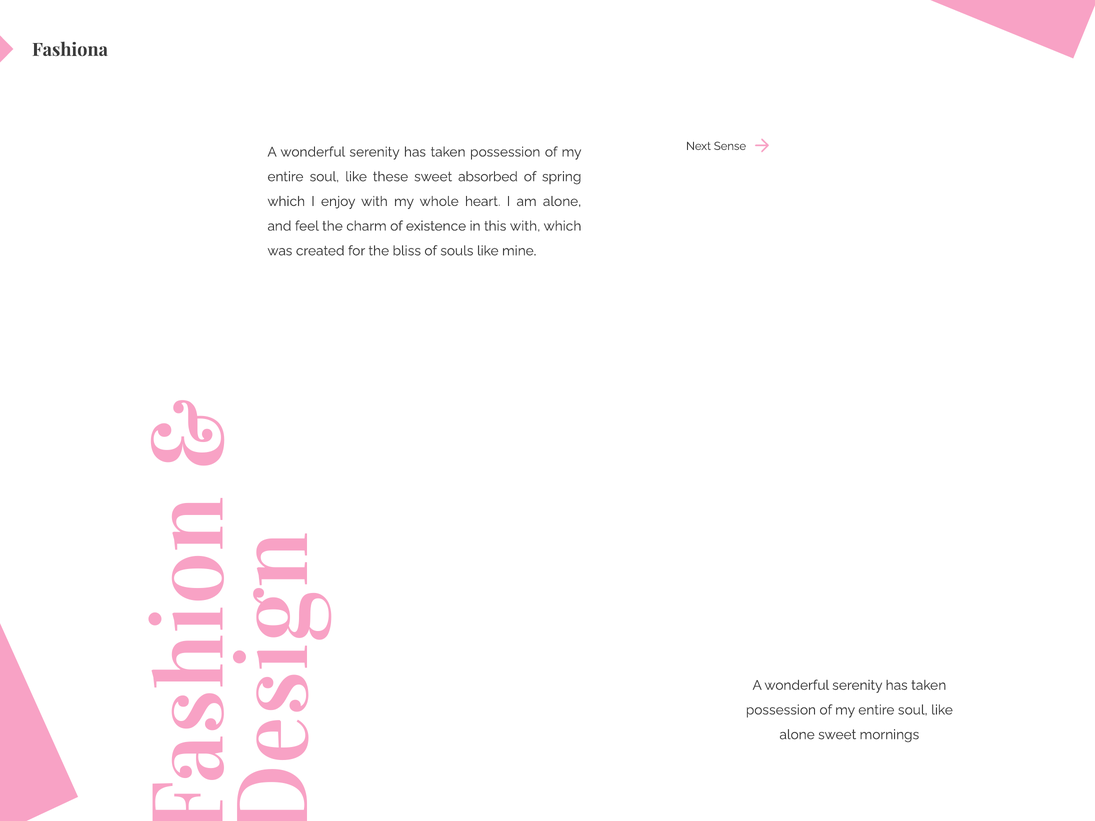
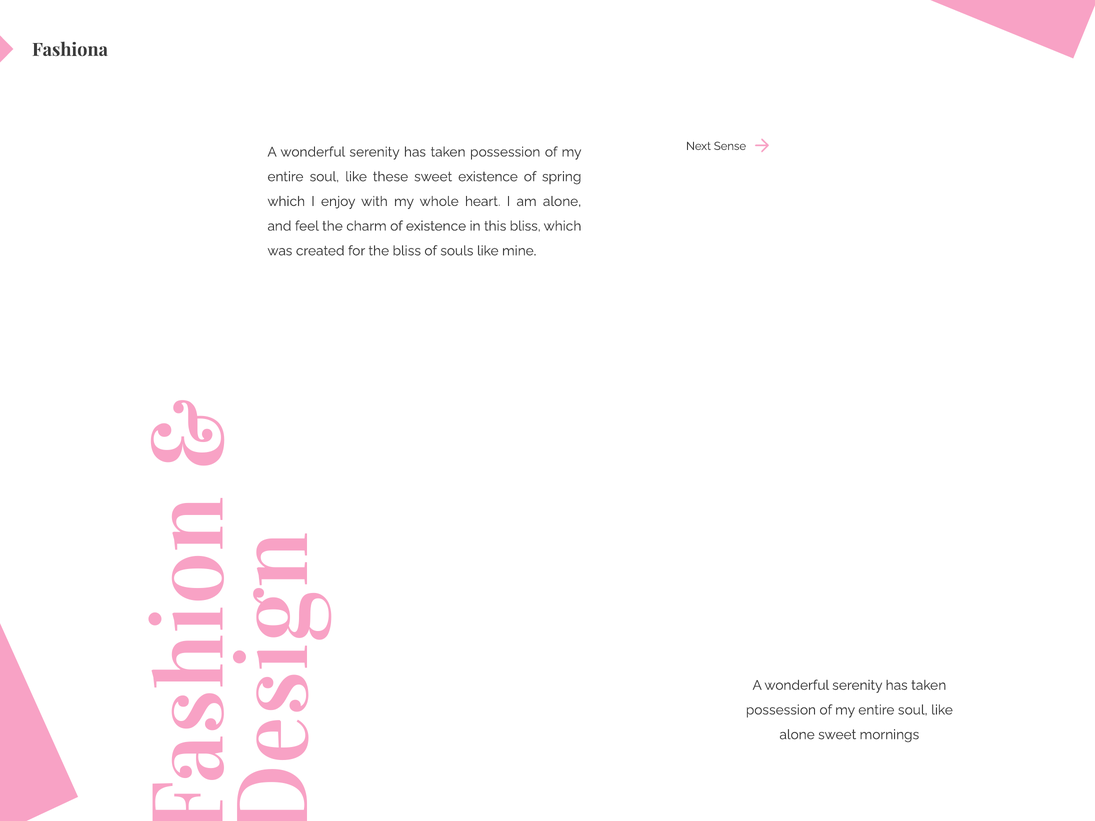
sweet absorbed: absorbed -> existence
this with: with -> bliss
